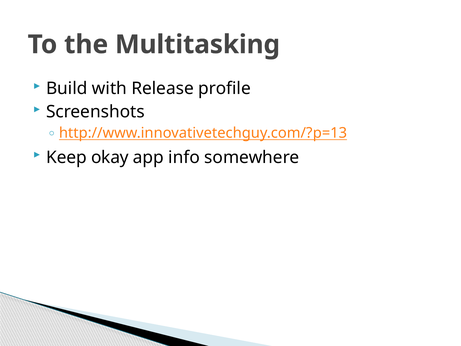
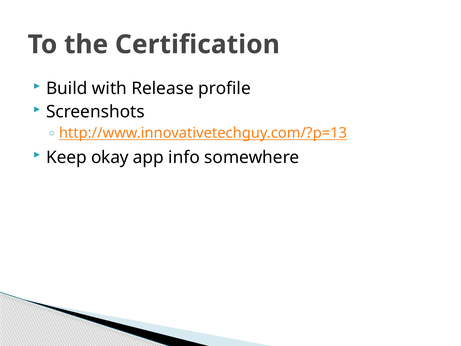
Multitasking: Multitasking -> Certification
